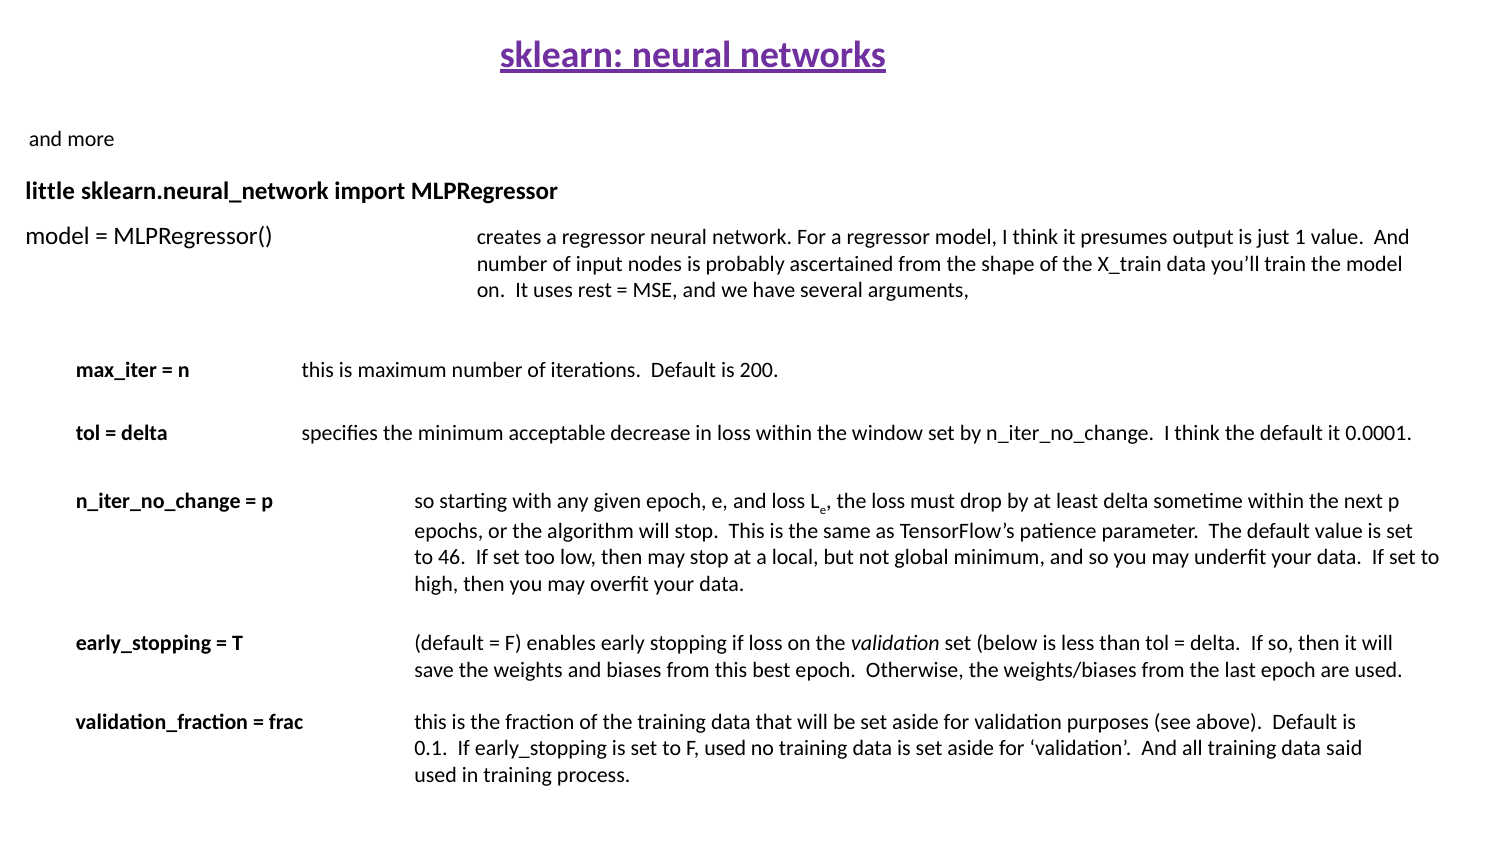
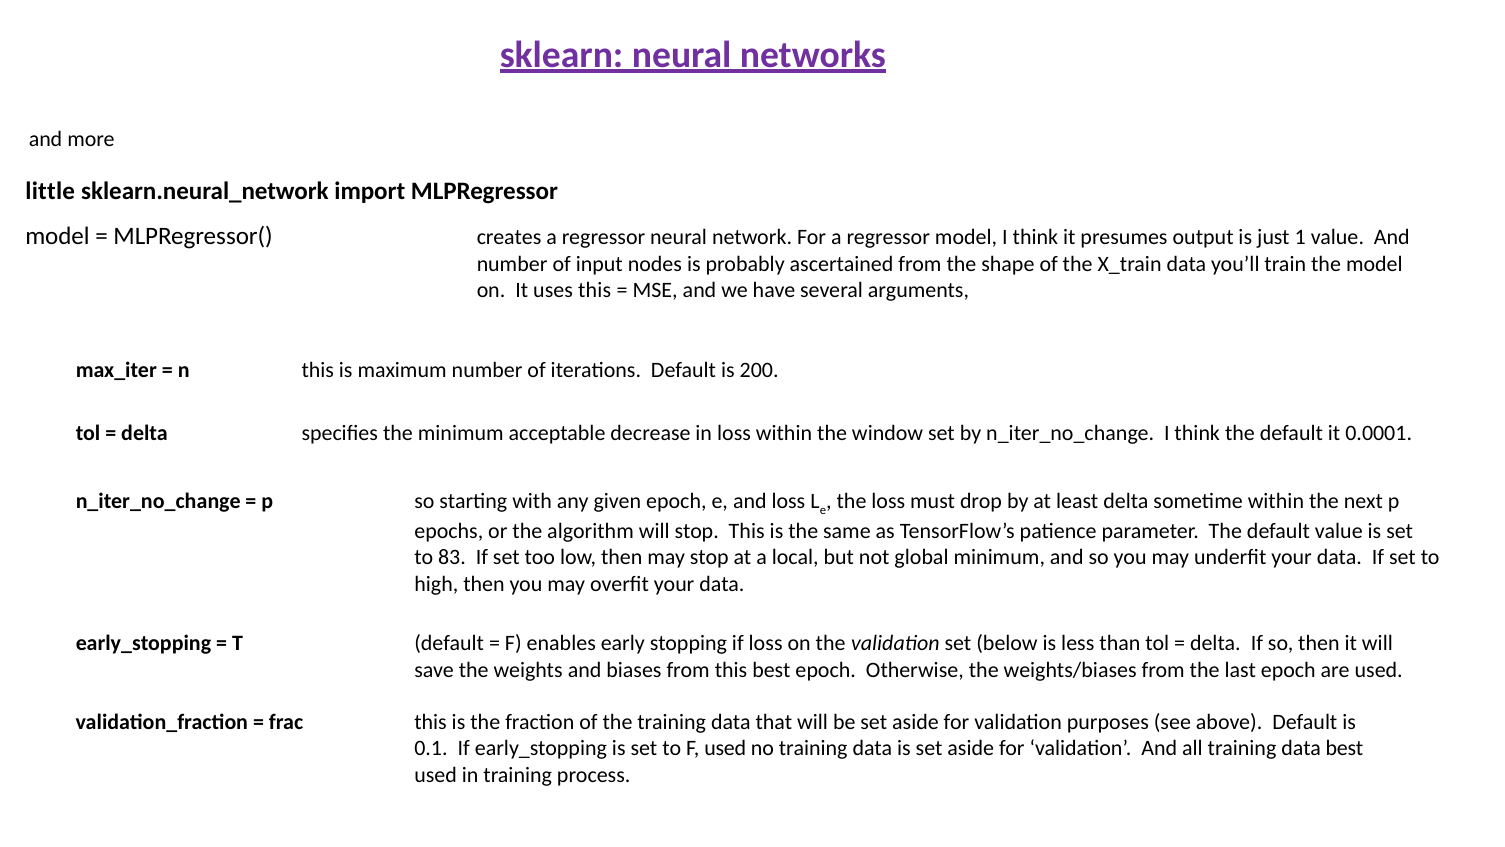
uses rest: rest -> this
46: 46 -> 83
data said: said -> best
